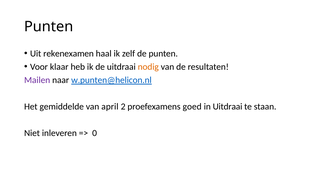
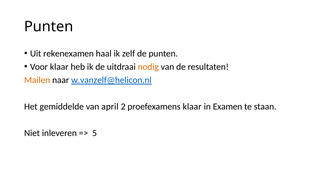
Mailen colour: purple -> orange
w.punten@helicon.nl: w.punten@helicon.nl -> w.vanzelf@helicon.nl
proefexamens goed: goed -> klaar
in Uitdraai: Uitdraai -> Examen
0: 0 -> 5
